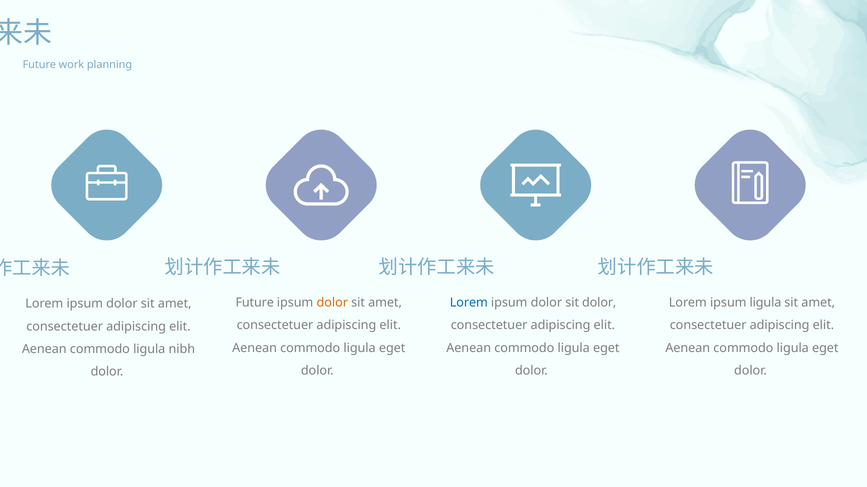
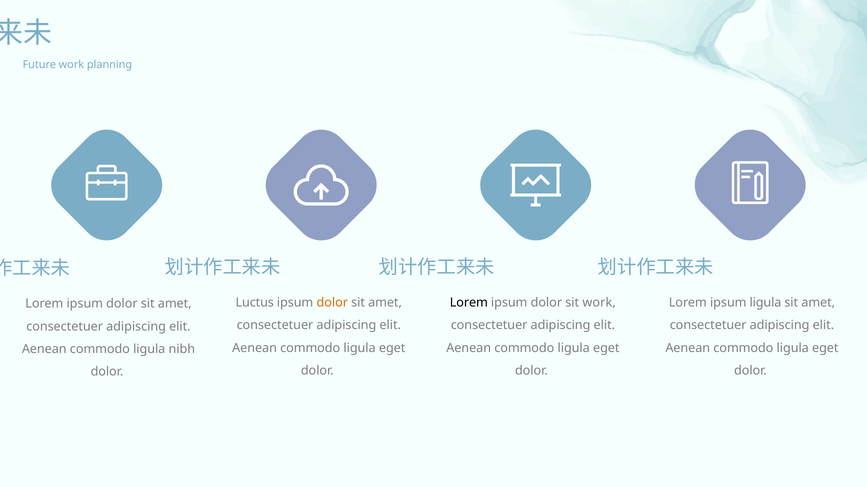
Future at (255, 303): Future -> Luctus
Lorem at (469, 303) colour: blue -> black
sit dolor: dolor -> work
